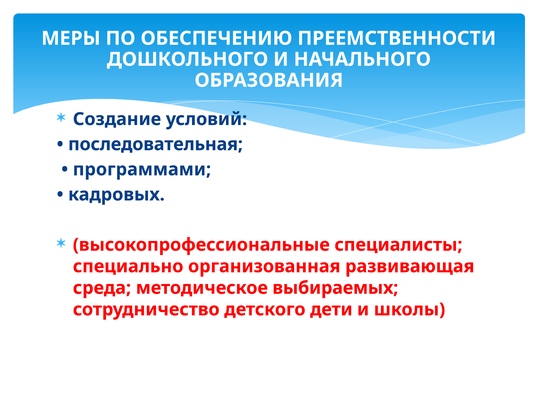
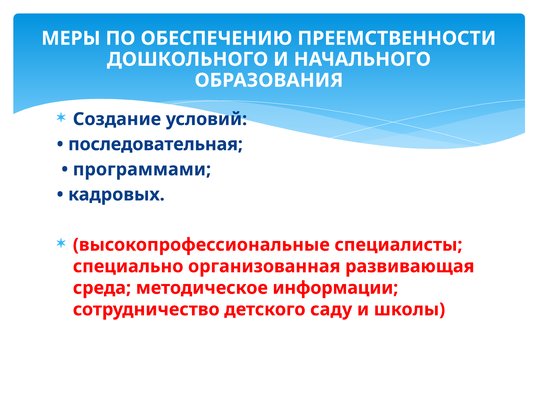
выбираемых: выбираемых -> информации
дети: дети -> саду
